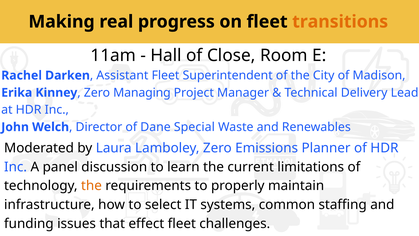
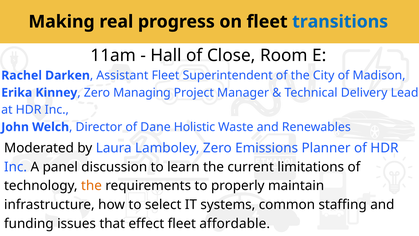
transitions colour: orange -> blue
Special: Special -> Holistic
challenges: challenges -> affordable
